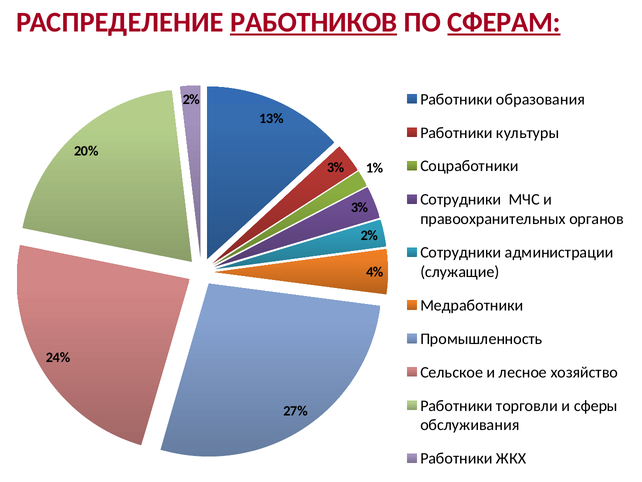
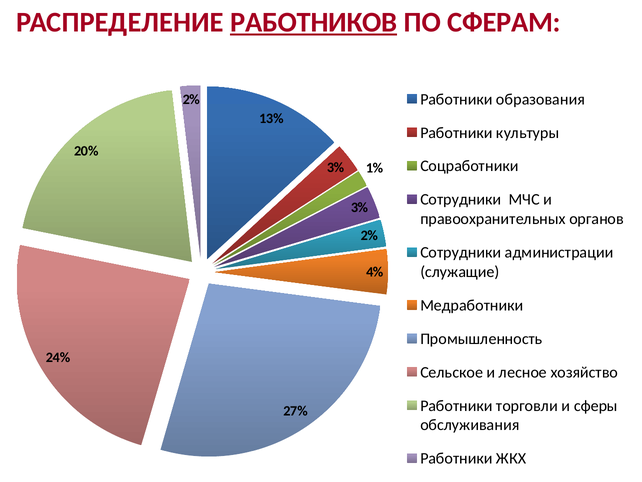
СФЕРАМ underline: present -> none
